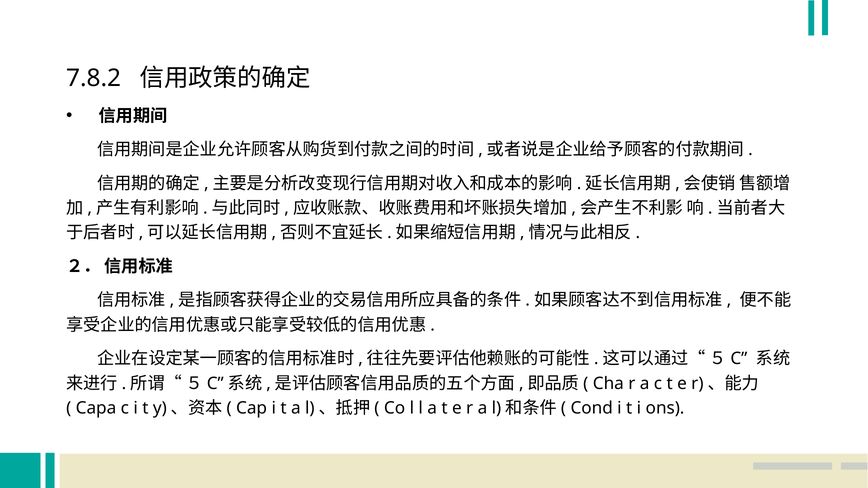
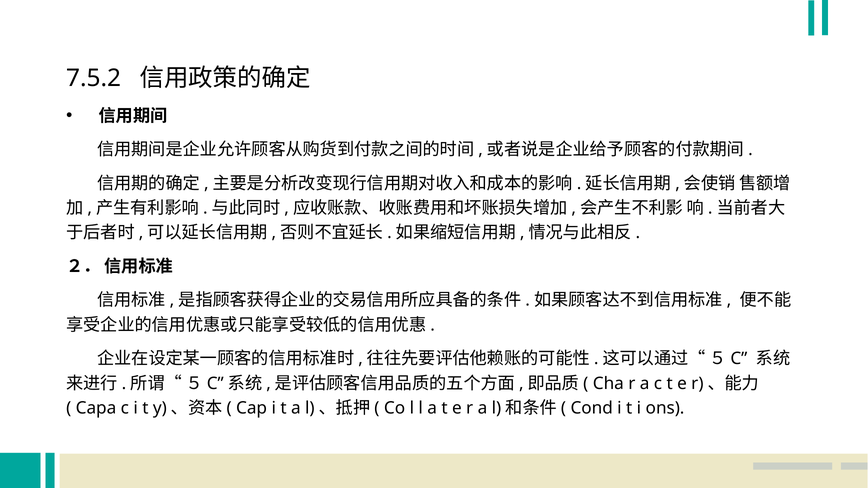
7.8.2: 7.8.2 -> 7.5.2
